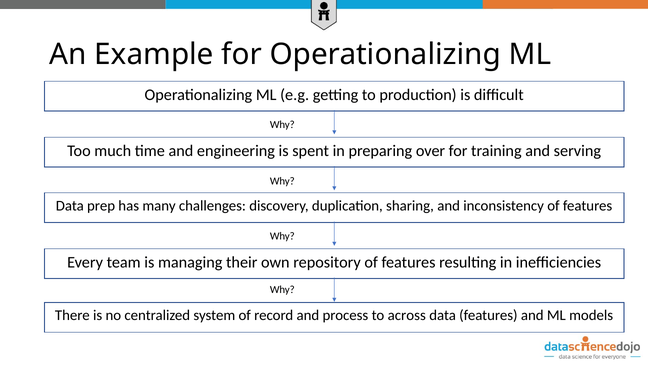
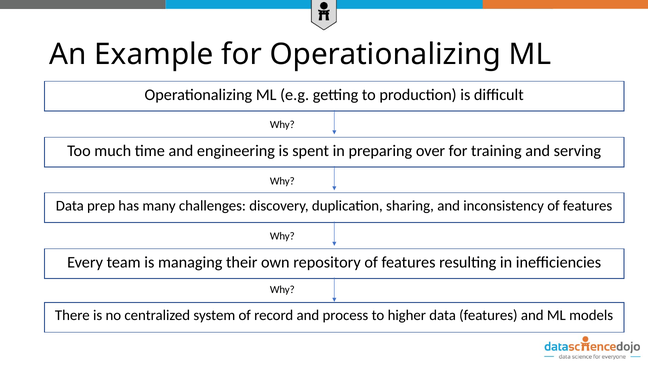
across: across -> higher
